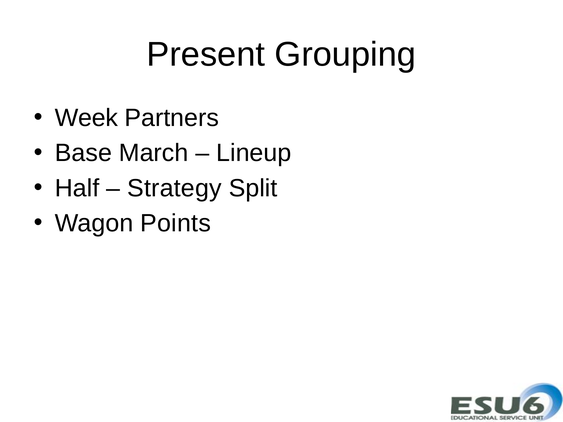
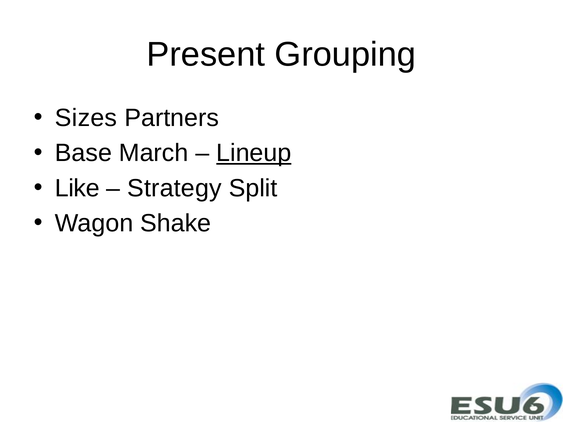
Week: Week -> Sizes
Lineup underline: none -> present
Half: Half -> Like
Points: Points -> Shake
